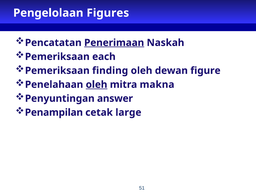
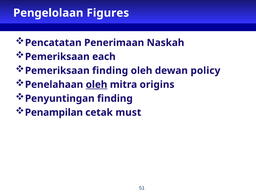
Penerimaan underline: present -> none
figure: figure -> policy
makna: makna -> origins
Penyuntingan answer: answer -> finding
large: large -> must
